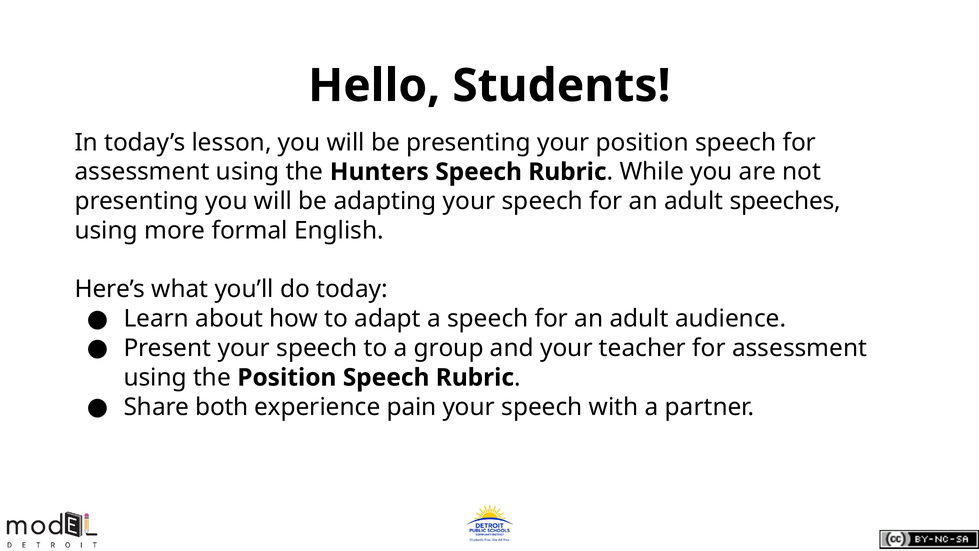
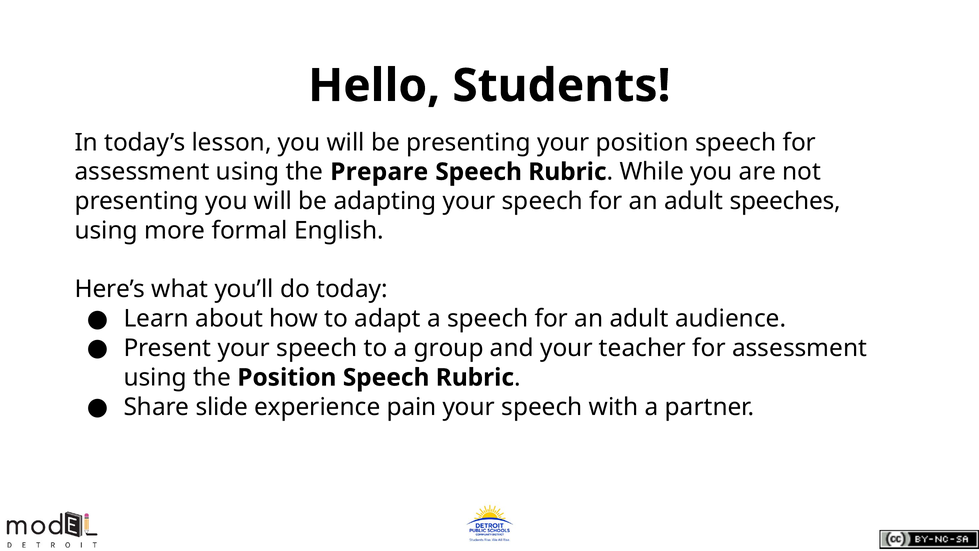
Hunters: Hunters -> Prepare
both: both -> slide
